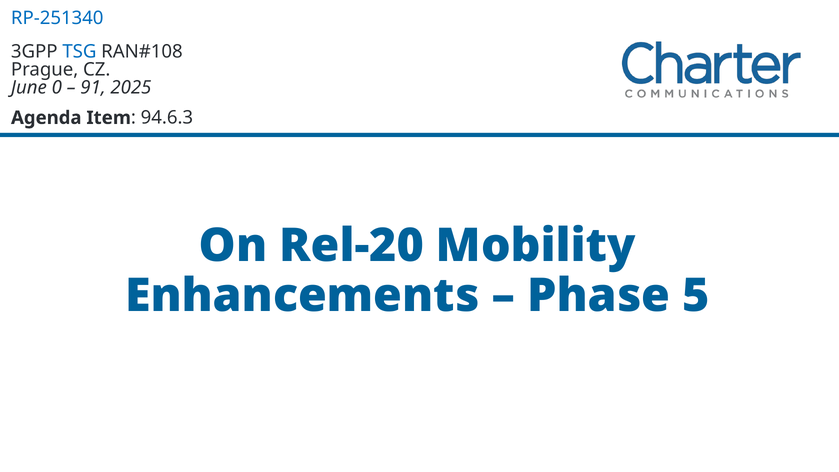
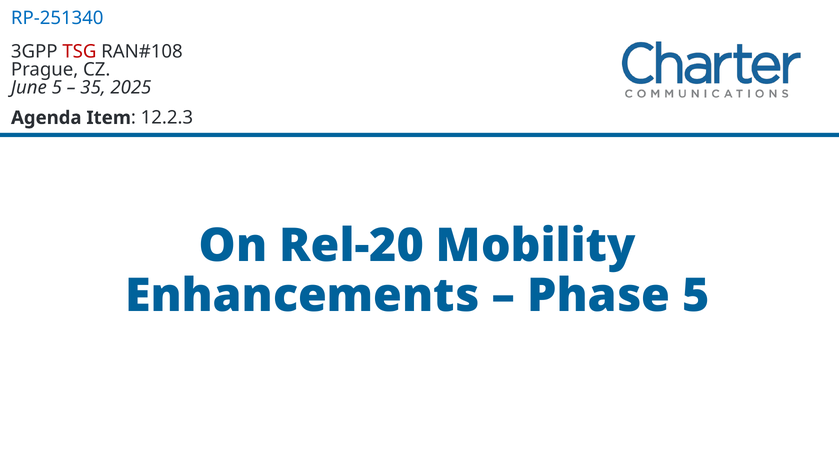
TSG colour: blue -> red
June 0: 0 -> 5
91: 91 -> 35
94.6.3: 94.6.3 -> 12.2.3
